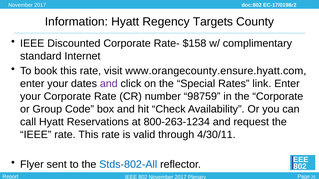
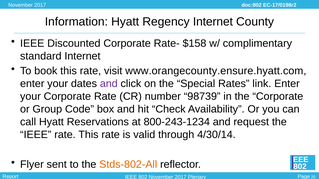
Regency Targets: Targets -> Internet
98759: 98759 -> 98739
800-263-1234: 800-263-1234 -> 800-243-1234
4/30/11: 4/30/11 -> 4/30/14
Stds-802-All colour: blue -> orange
